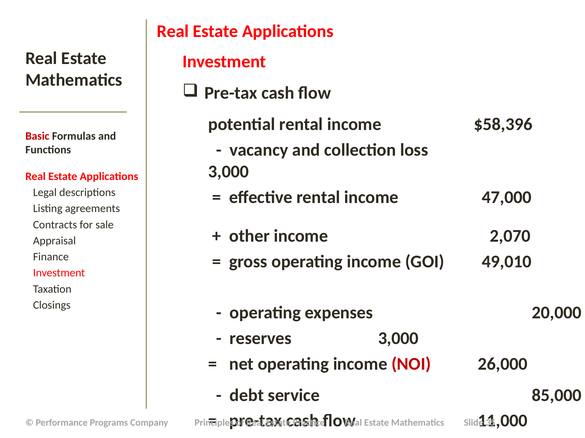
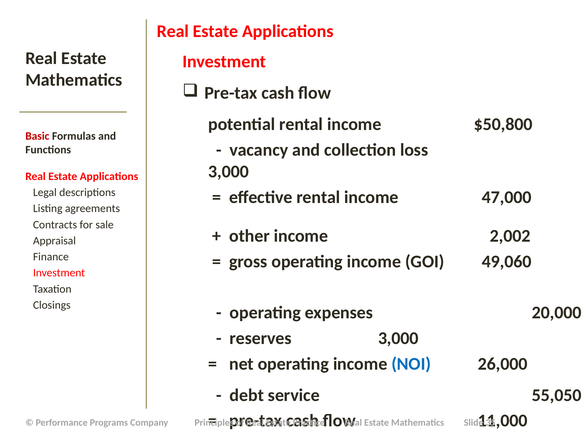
$58,396: $58,396 -> $50,800
2,070: 2,070 -> 2,002
49,010: 49,010 -> 49,060
NOI colour: red -> blue
85,000: 85,000 -> 55,050
